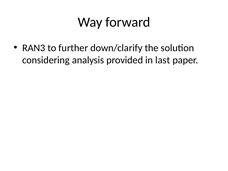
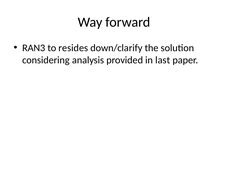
further: further -> resides
